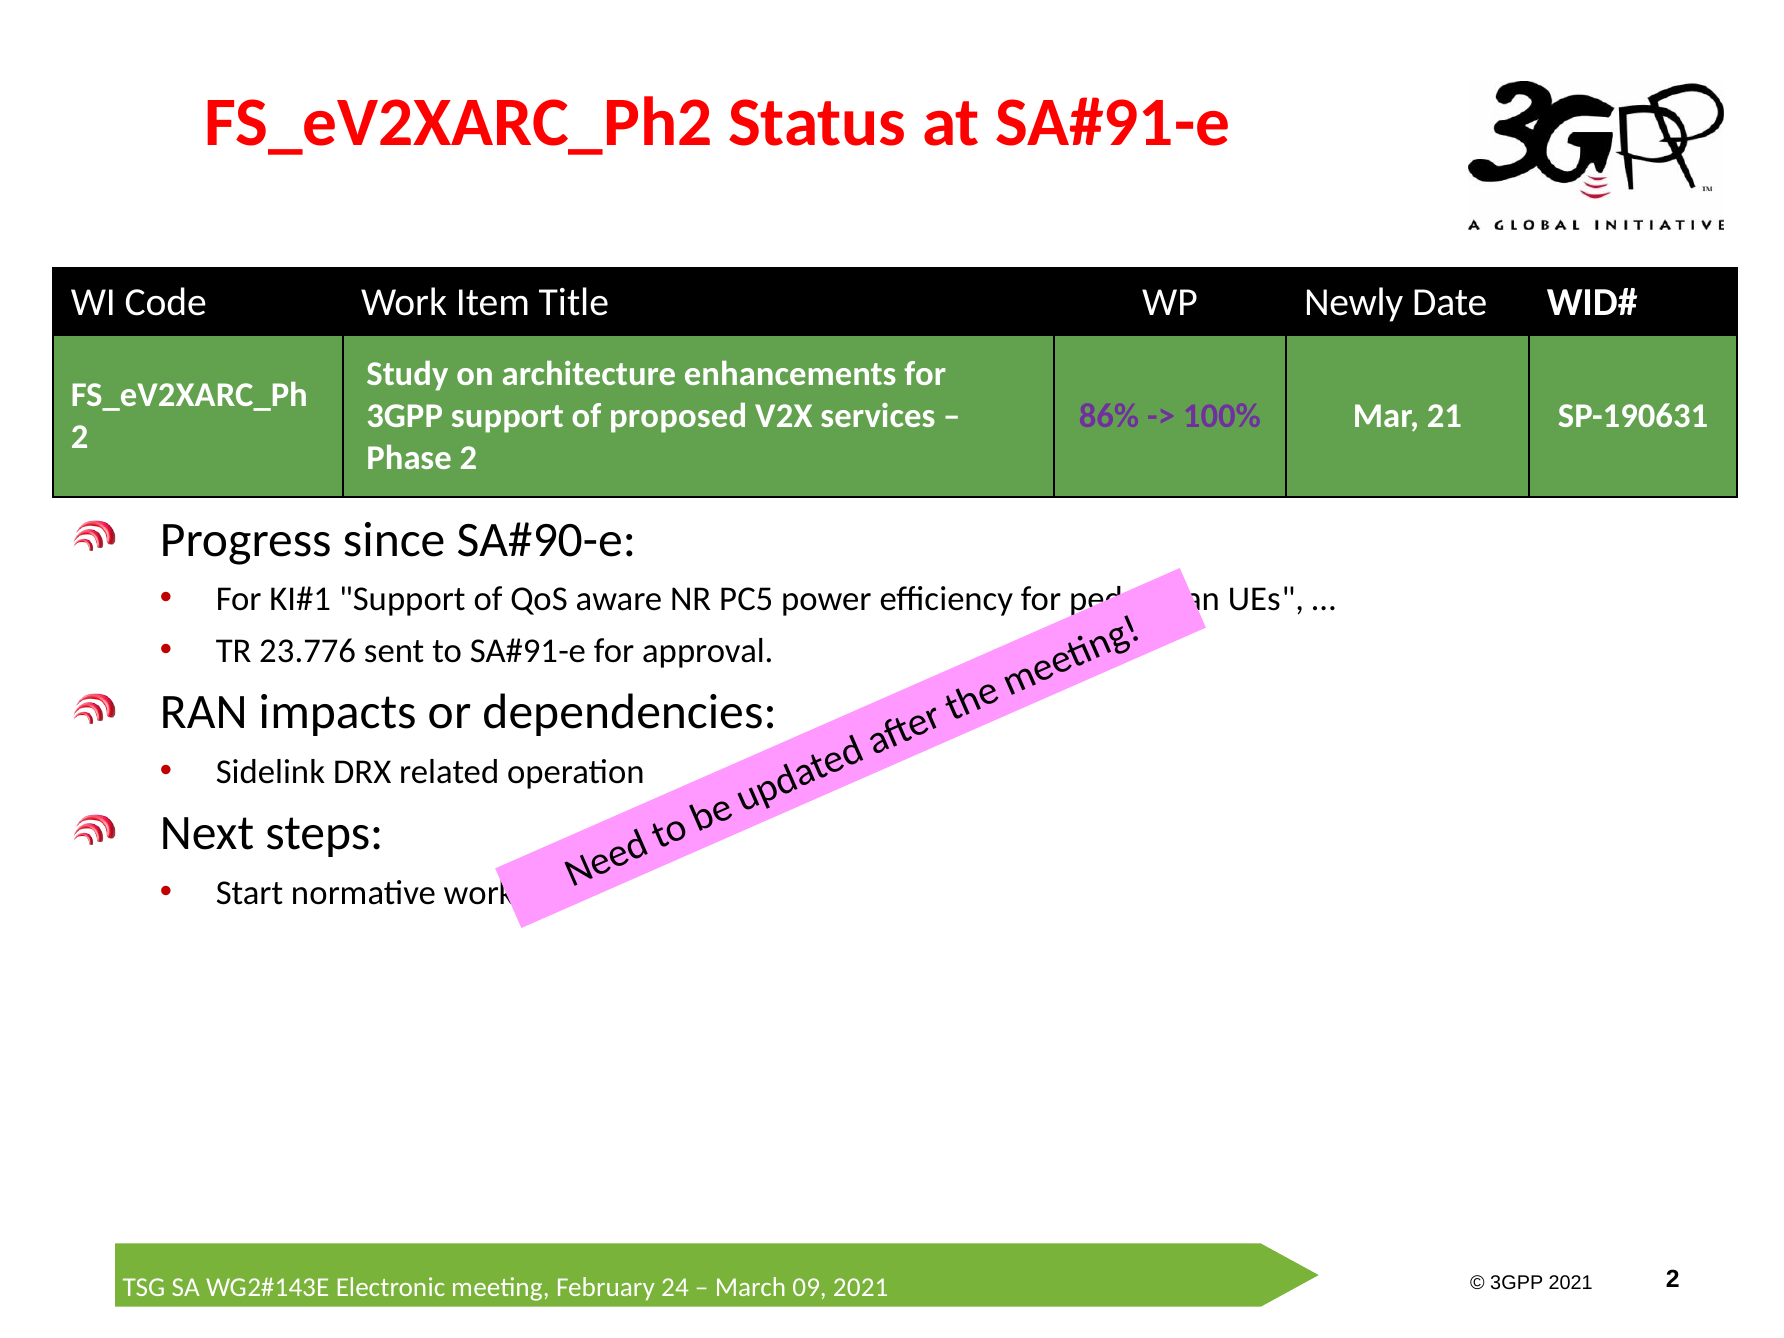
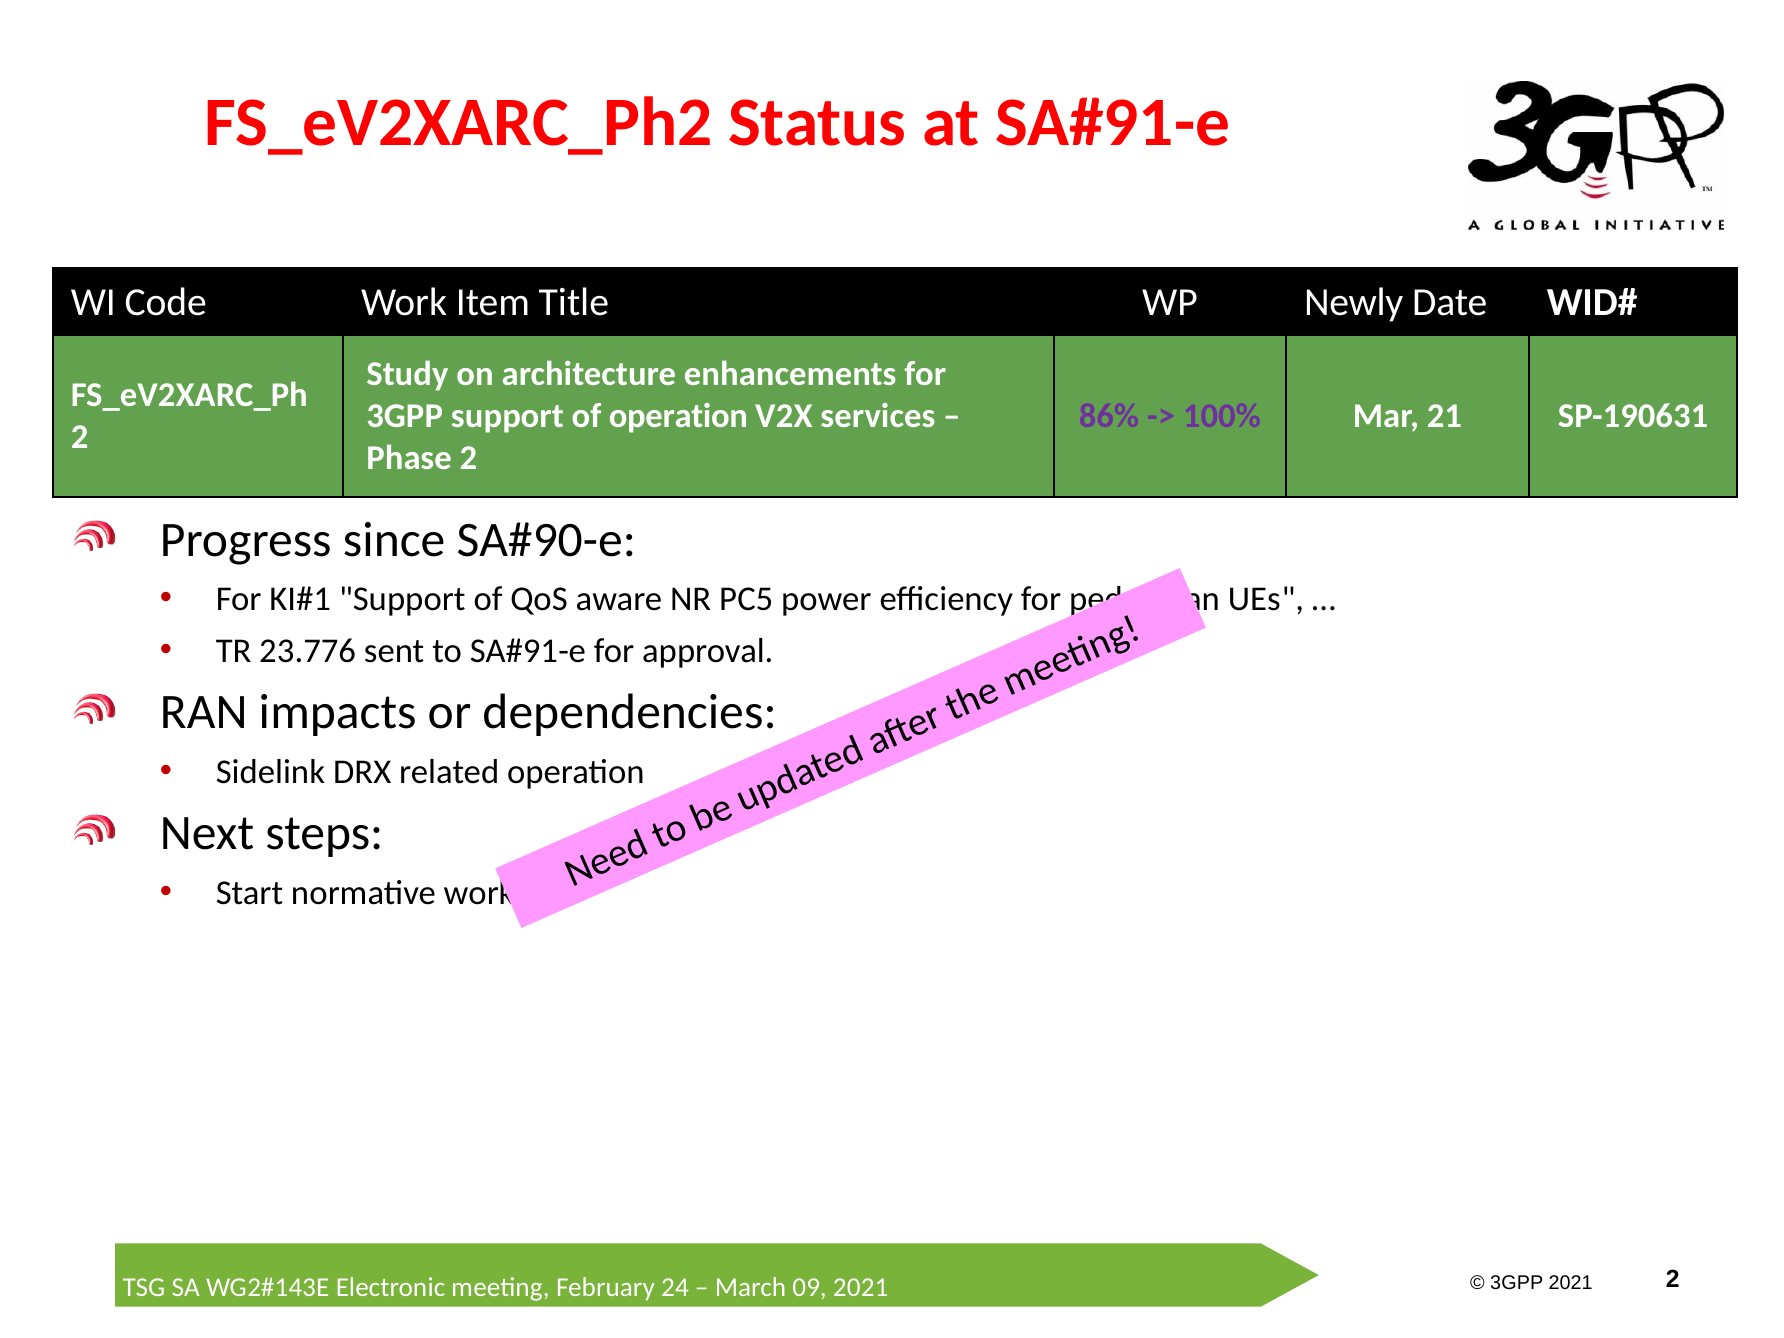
of proposed: proposed -> operation
